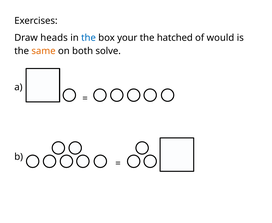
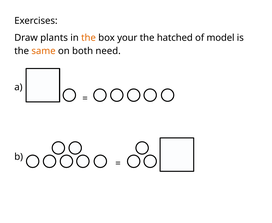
heads: heads -> plants
the at (89, 38) colour: blue -> orange
would: would -> model
solve: solve -> need
